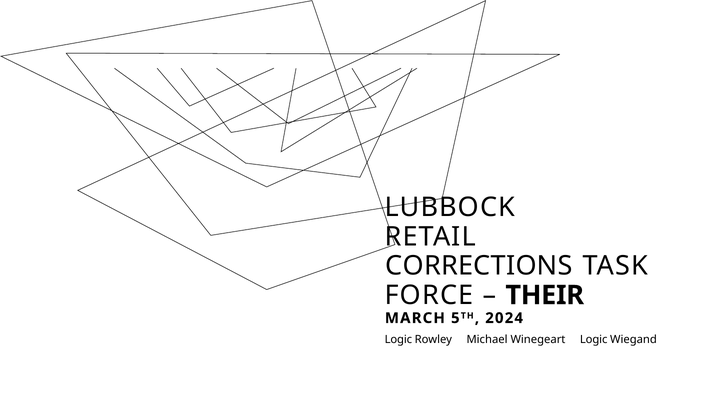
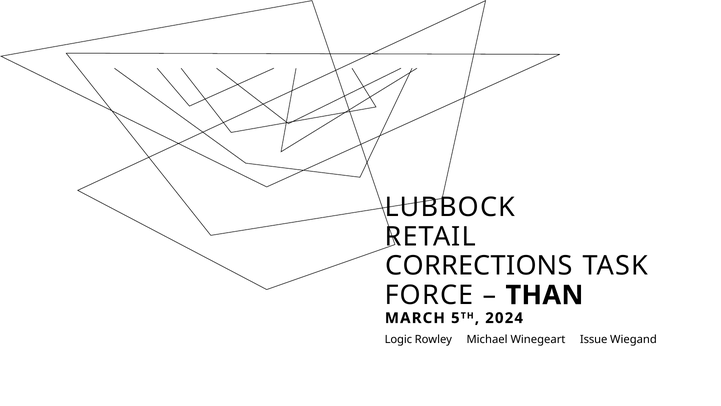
THEIR: THEIR -> THAN
Winegeart Logic: Logic -> Issue
